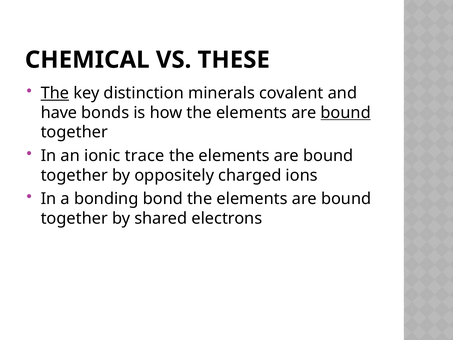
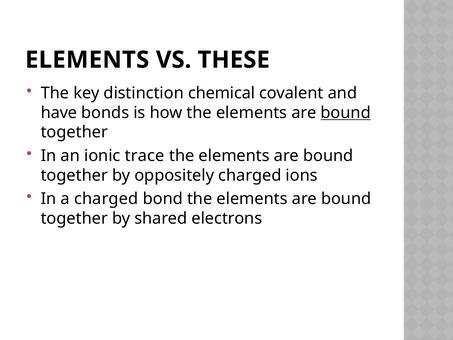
CHEMICAL at (87, 60): CHEMICAL -> ELEMENTS
The at (55, 93) underline: present -> none
minerals: minerals -> chemical
a bonding: bonding -> charged
